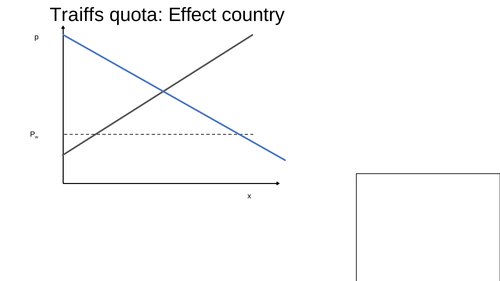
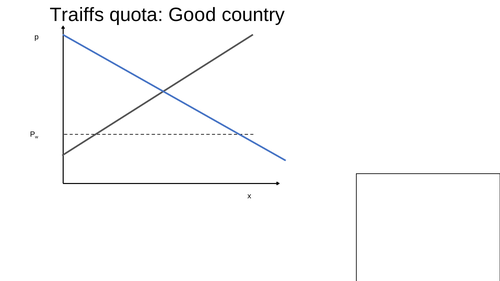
Effect: Effect -> Good
